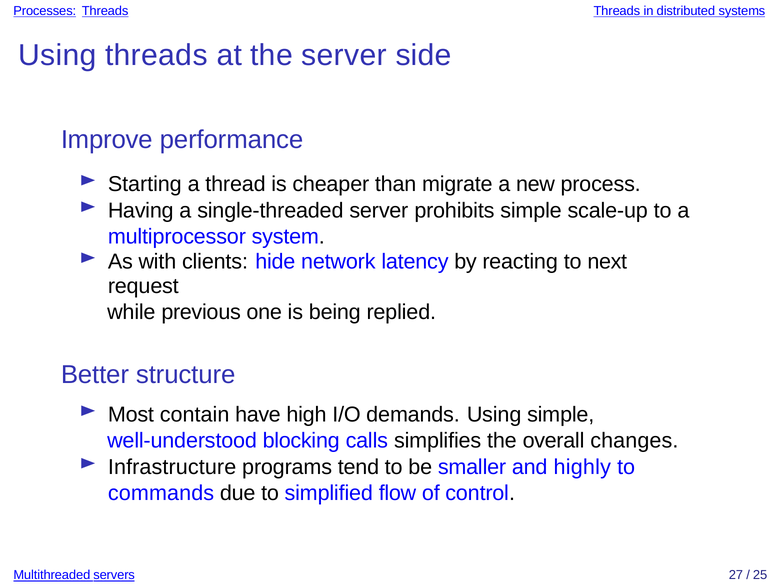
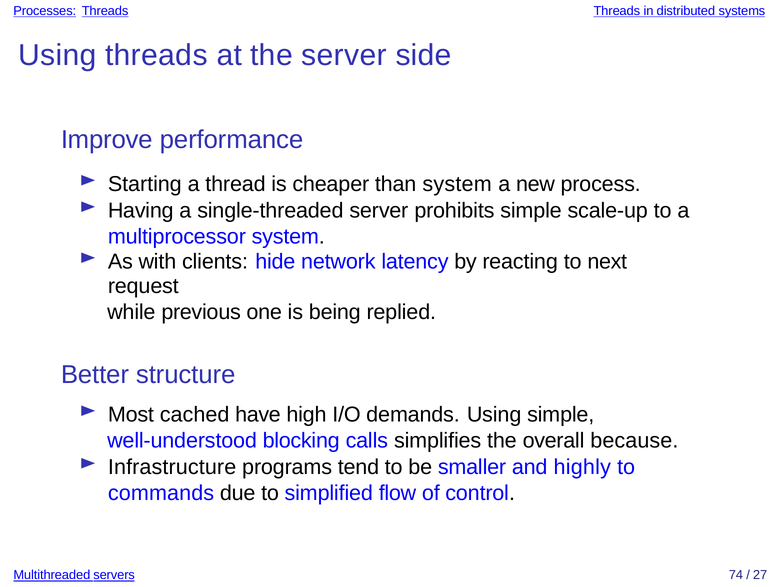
than migrate: migrate -> system
contain: contain -> cached
changes: changes -> because
27: 27 -> 74
25: 25 -> 27
